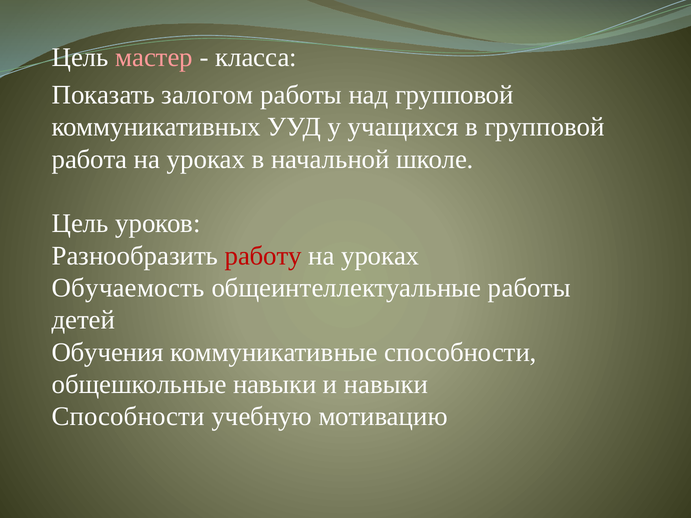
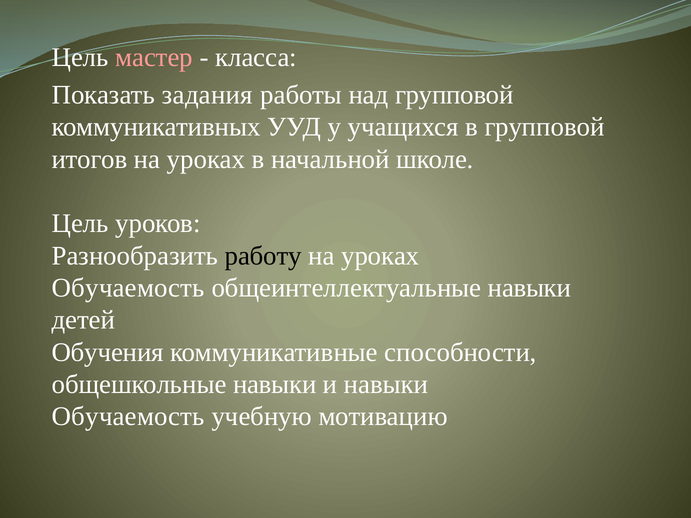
залогом: залогом -> задания
работа: работа -> итогов
работу colour: red -> black
общеинтеллектуальные работы: работы -> навыки
Способности at (128, 417): Способности -> Обучаемость
